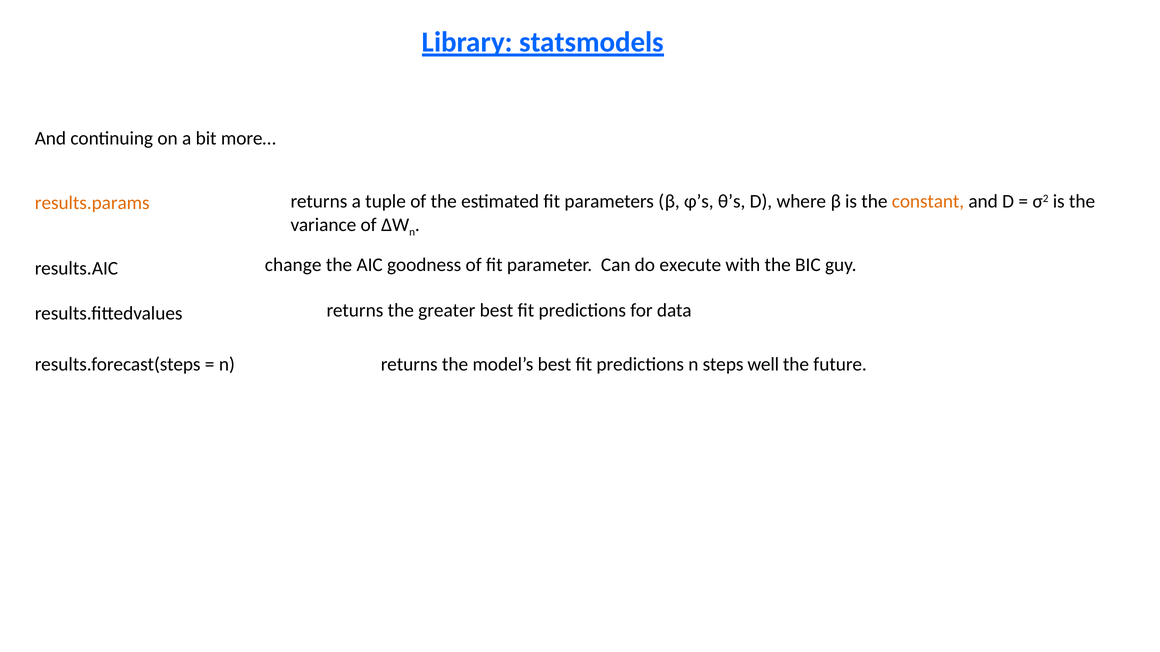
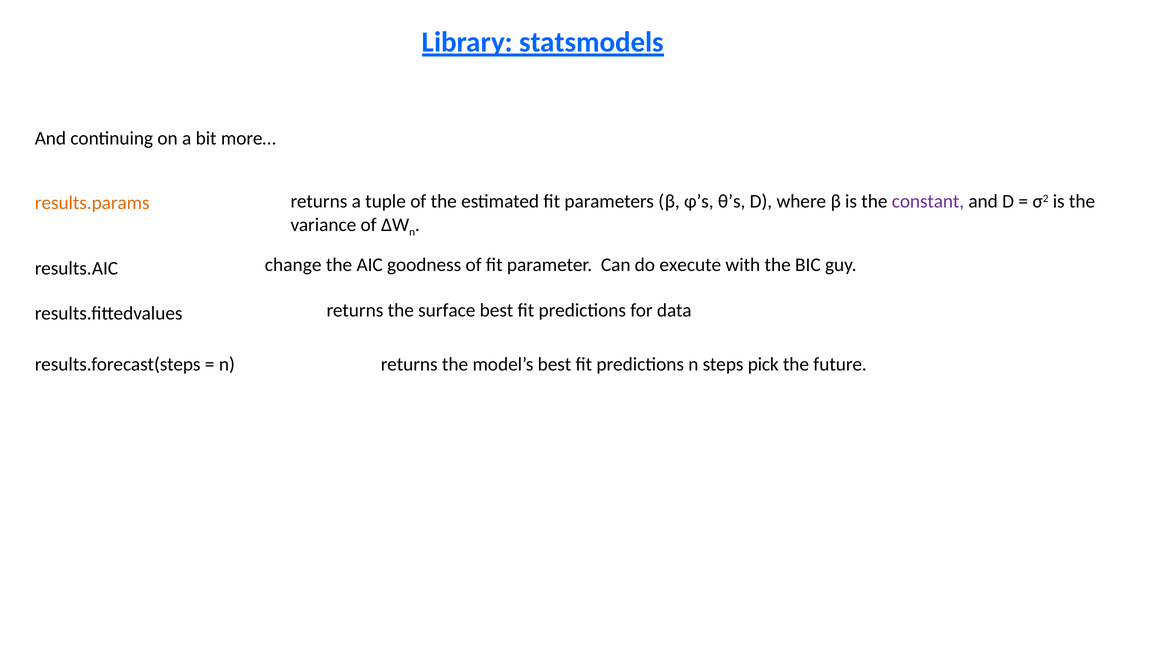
constant colour: orange -> purple
greater: greater -> surface
well: well -> pick
